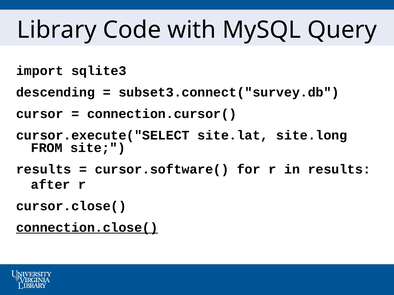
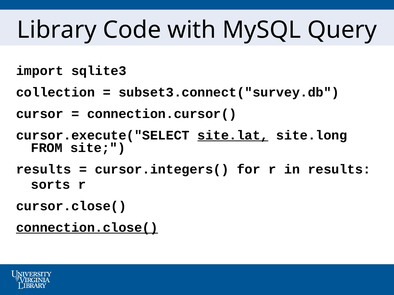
descending: descending -> collection
site.lat underline: none -> present
cursor.software(: cursor.software( -> cursor.integers(
after: after -> sorts
